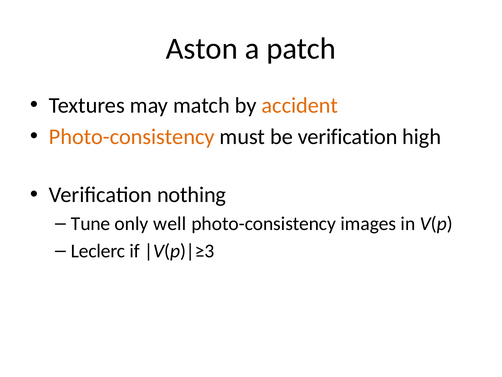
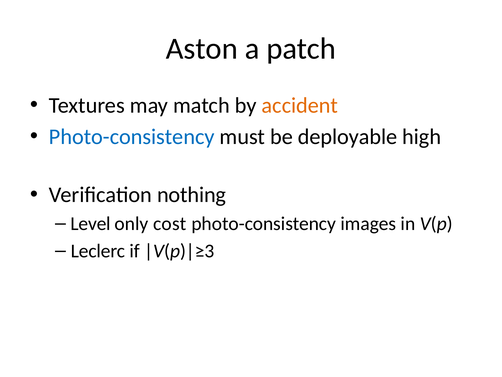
Photo-consistency at (132, 137) colour: orange -> blue
be verification: verification -> deployable
Tune: Tune -> Level
well: well -> cost
